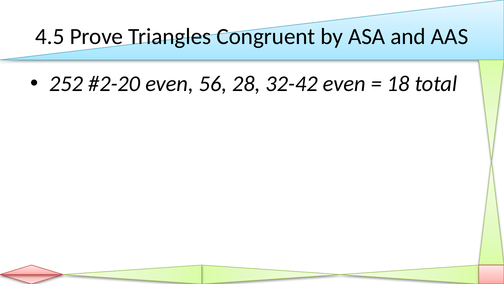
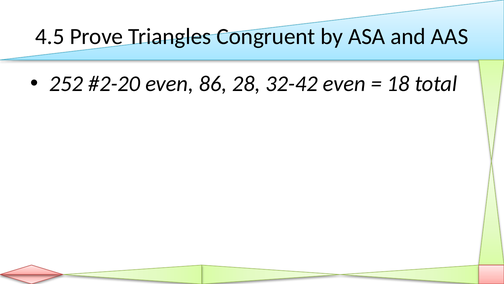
56: 56 -> 86
